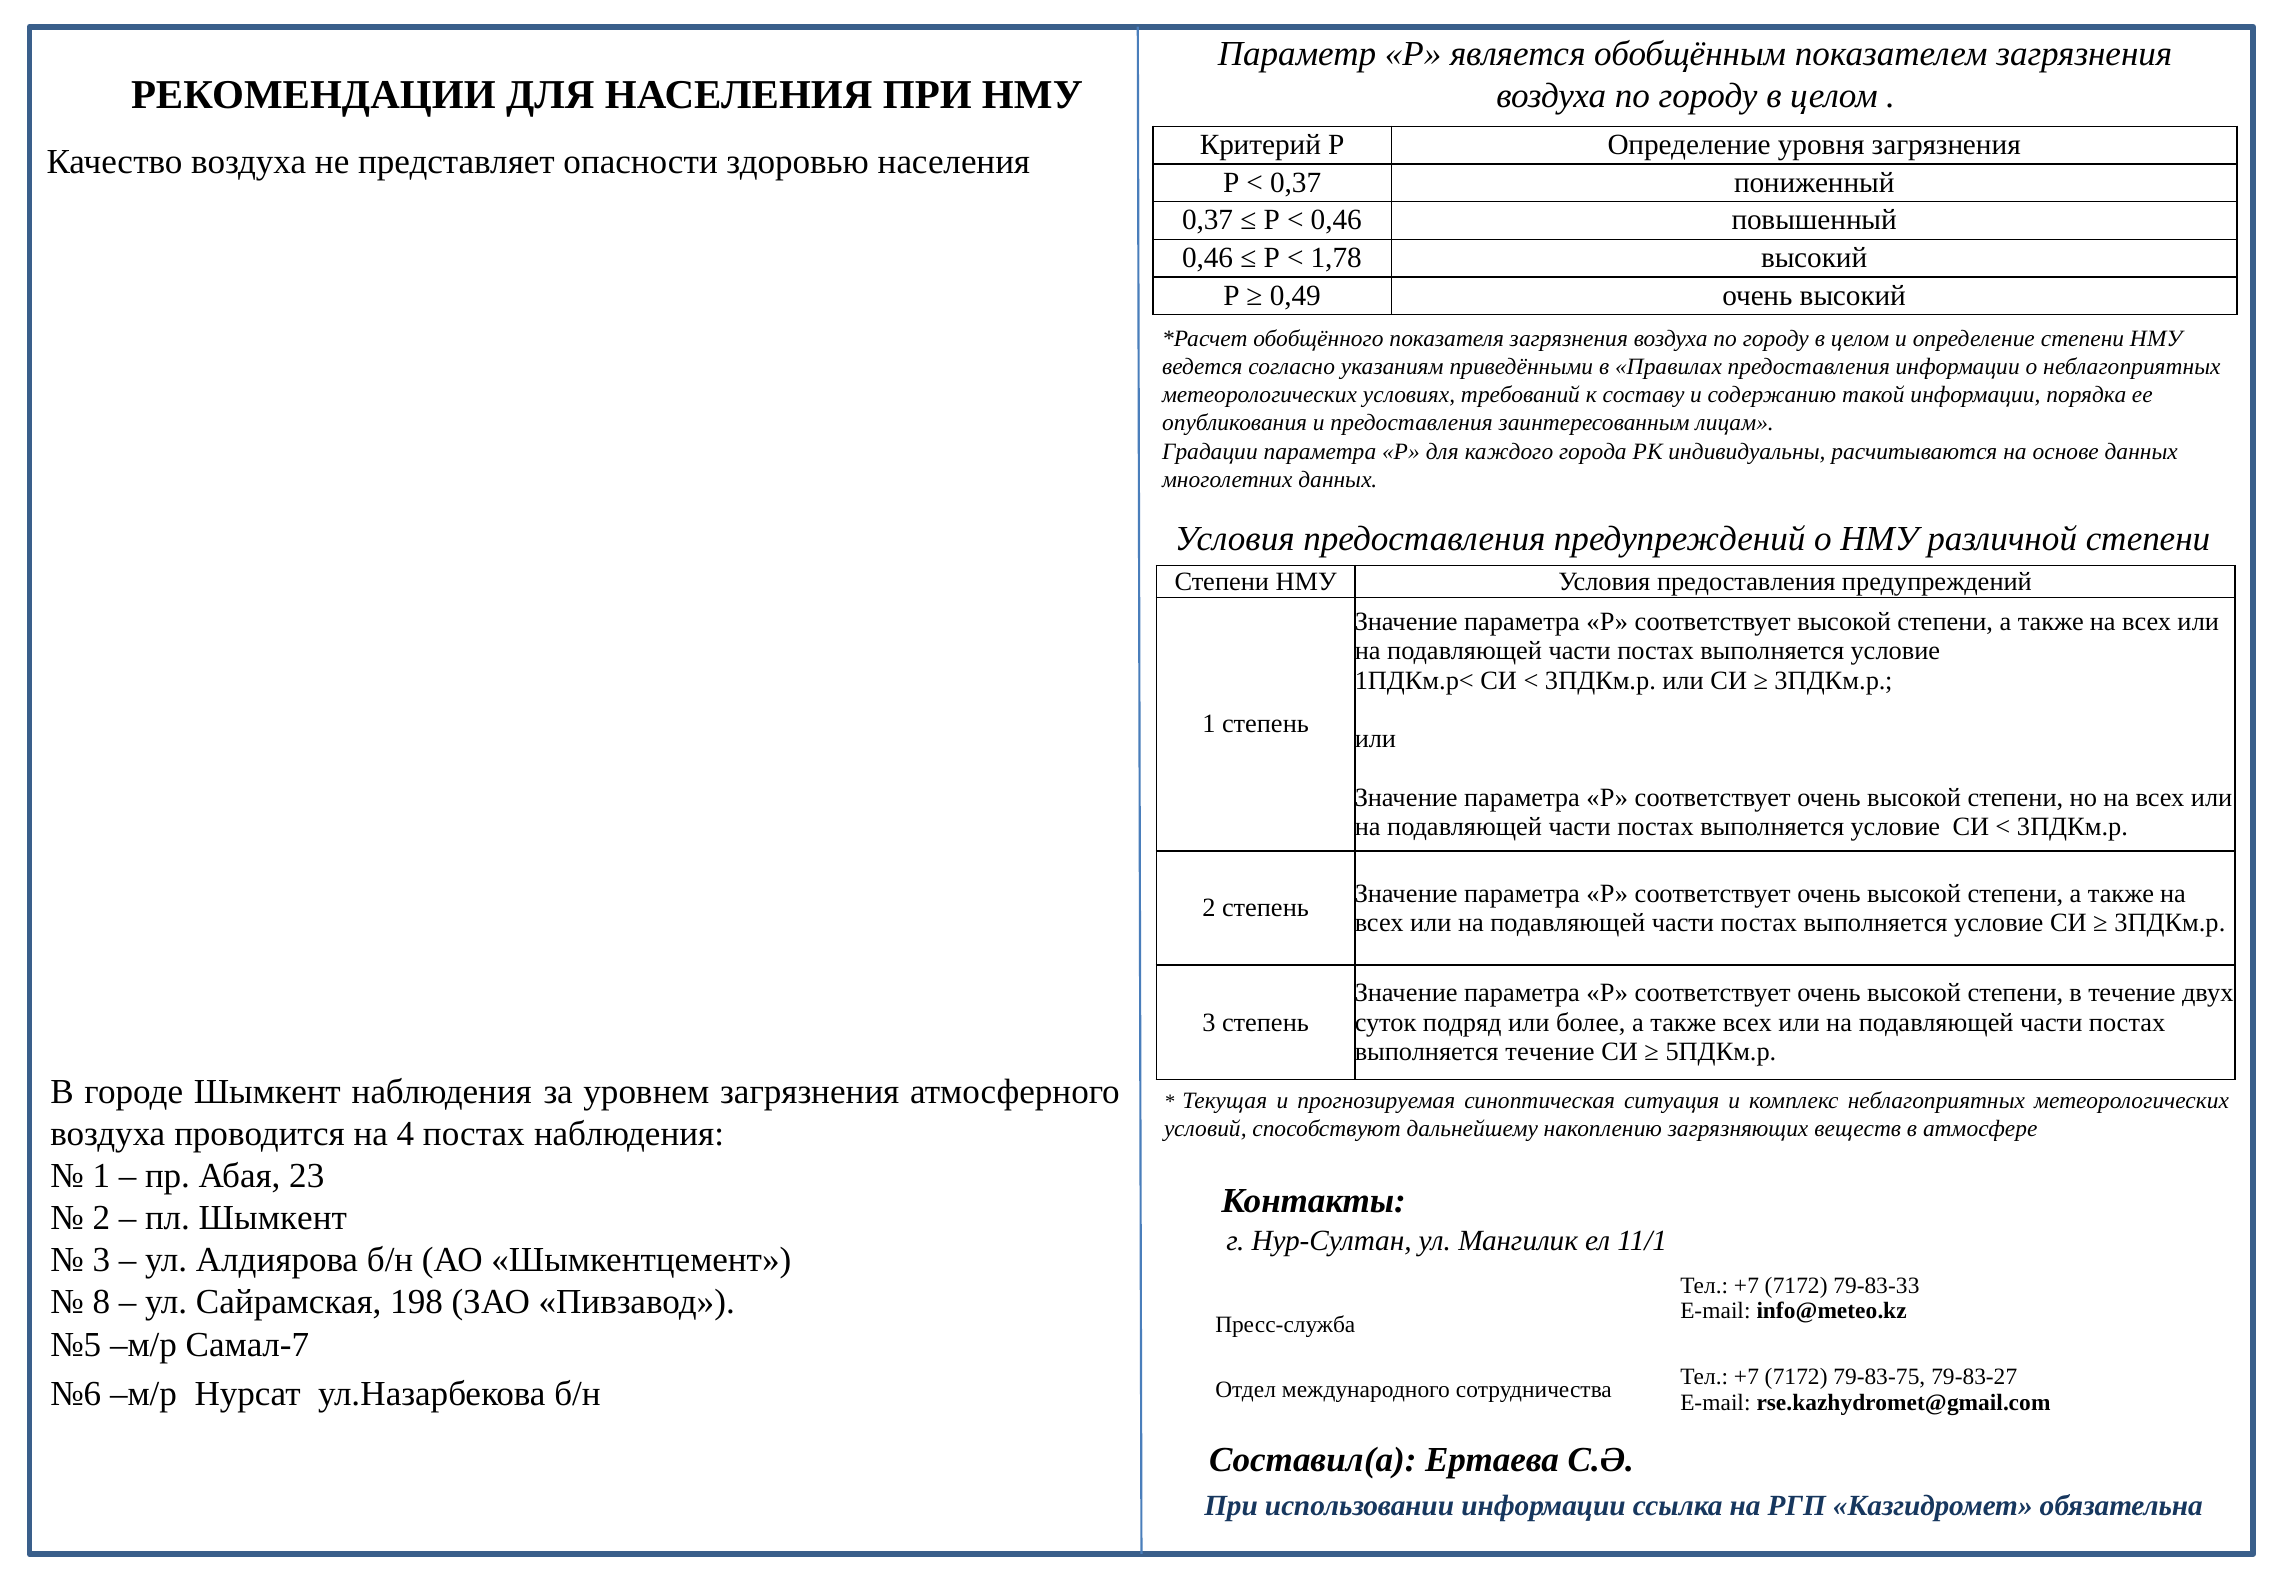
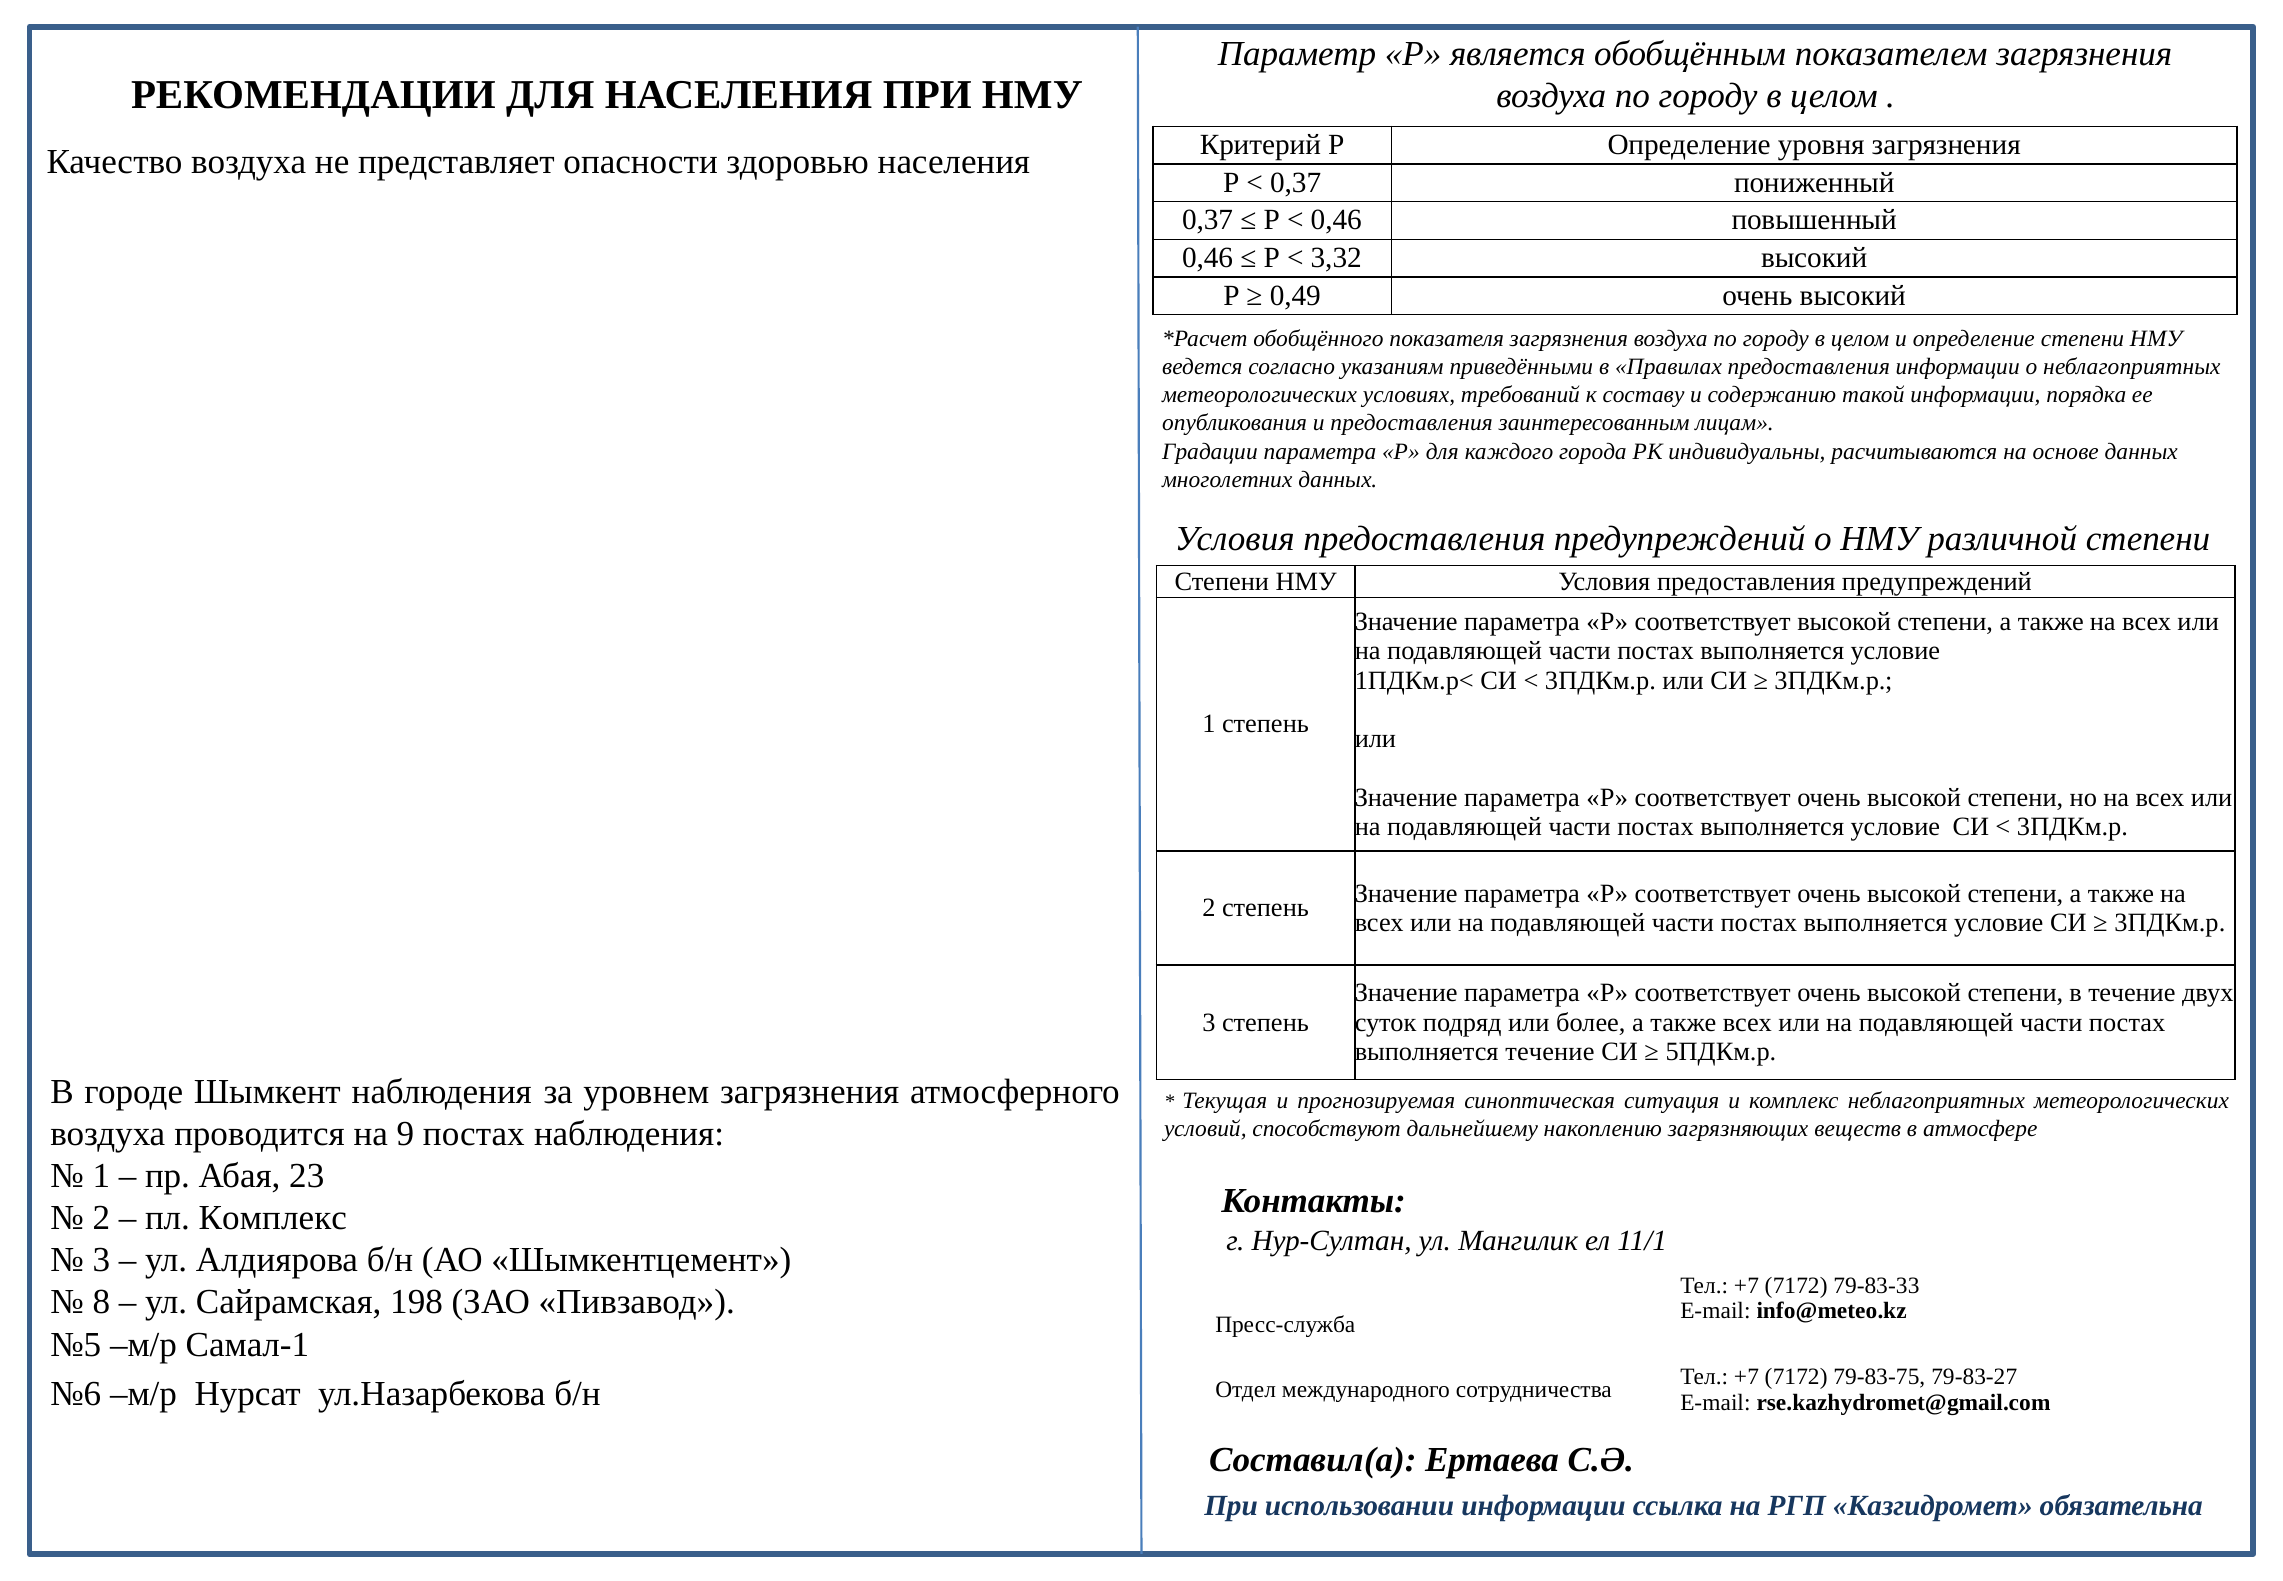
1,78: 1,78 -> 3,32
4: 4 -> 9
пл Шымкент: Шымкент -> Комплекс
Самал-7: Самал-7 -> Самал-1
